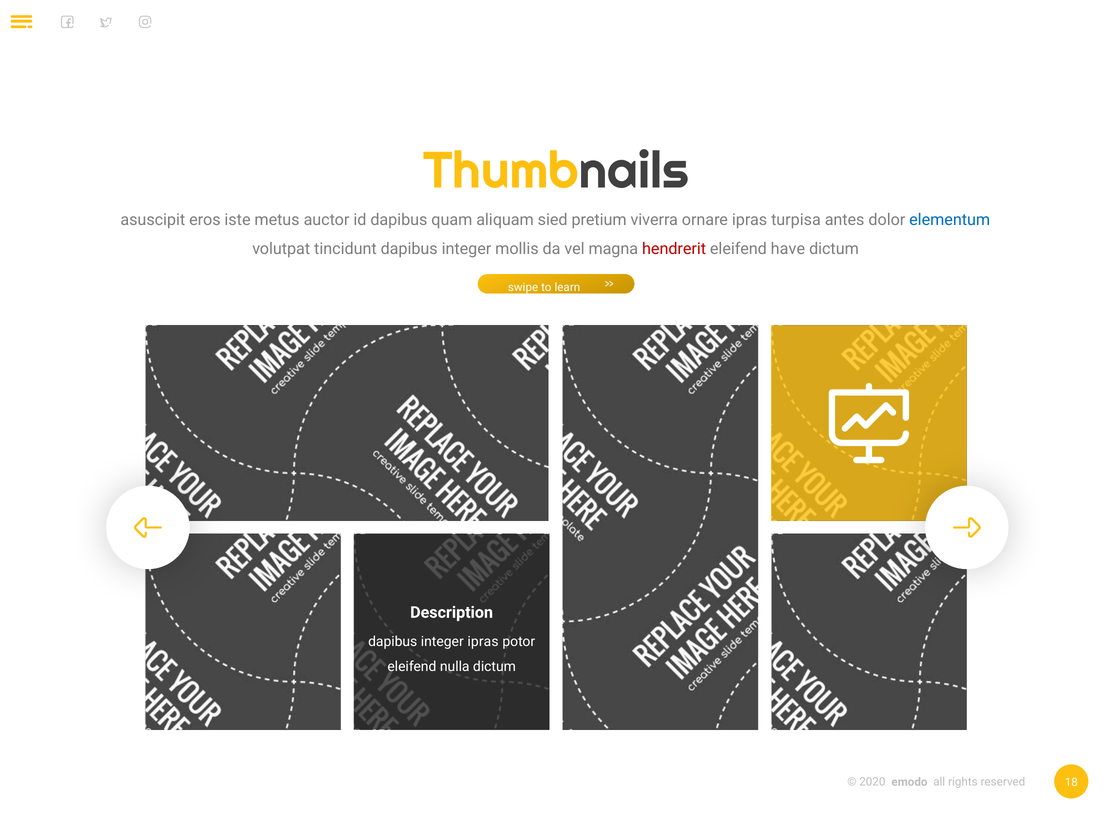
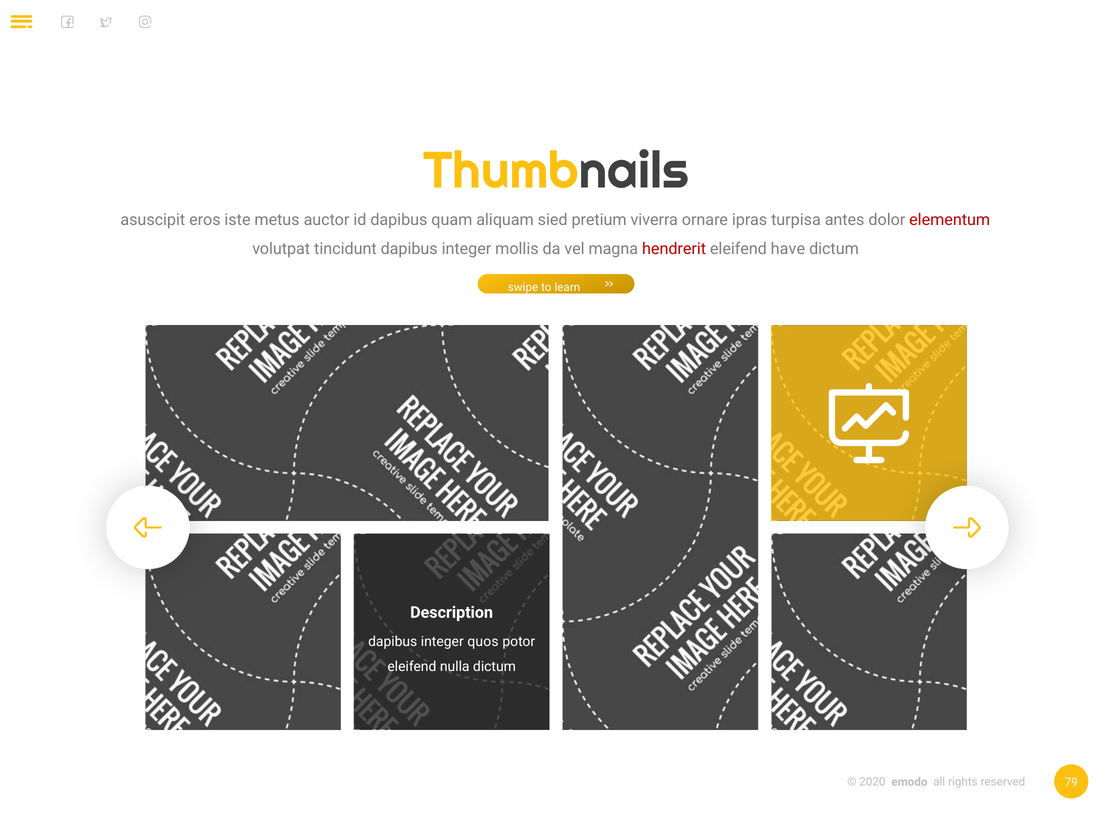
elementum colour: blue -> red
integer ipras: ipras -> quos
18: 18 -> 79
